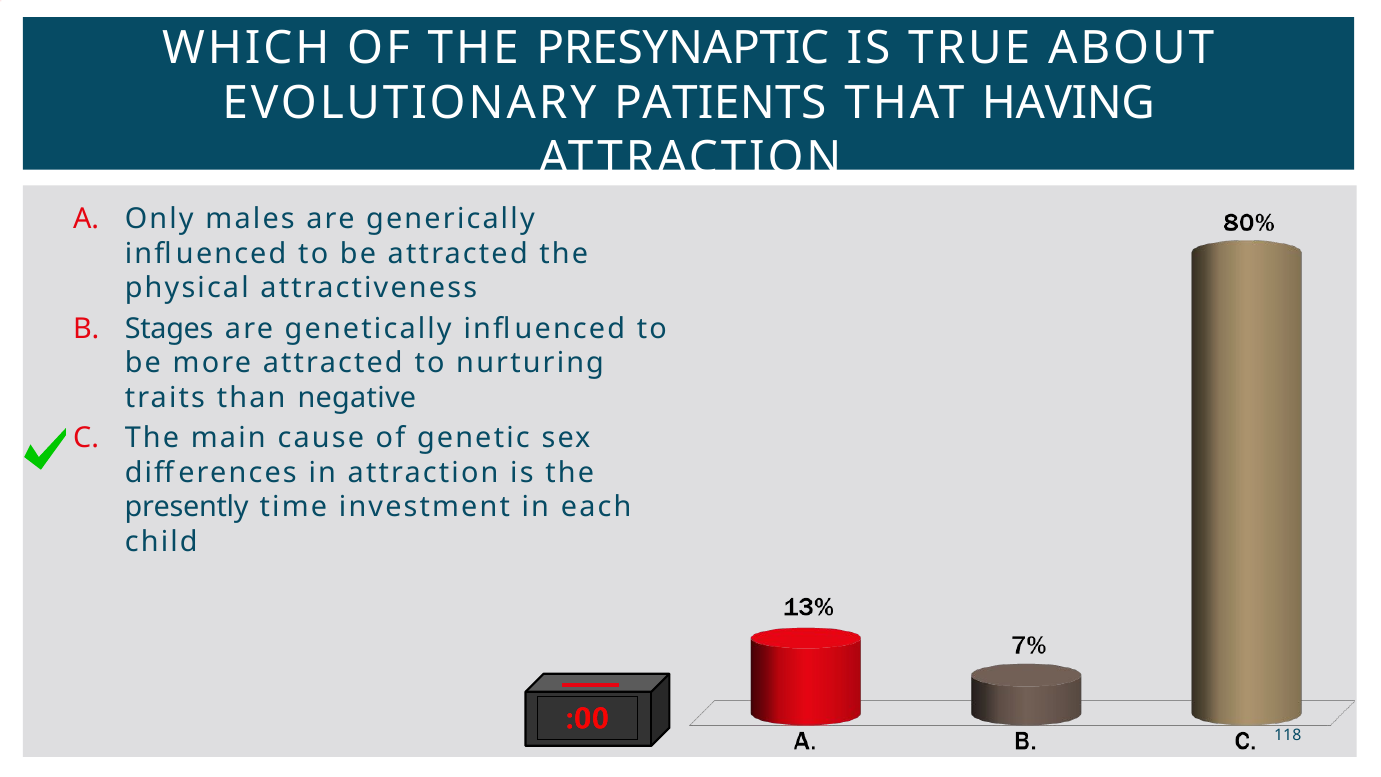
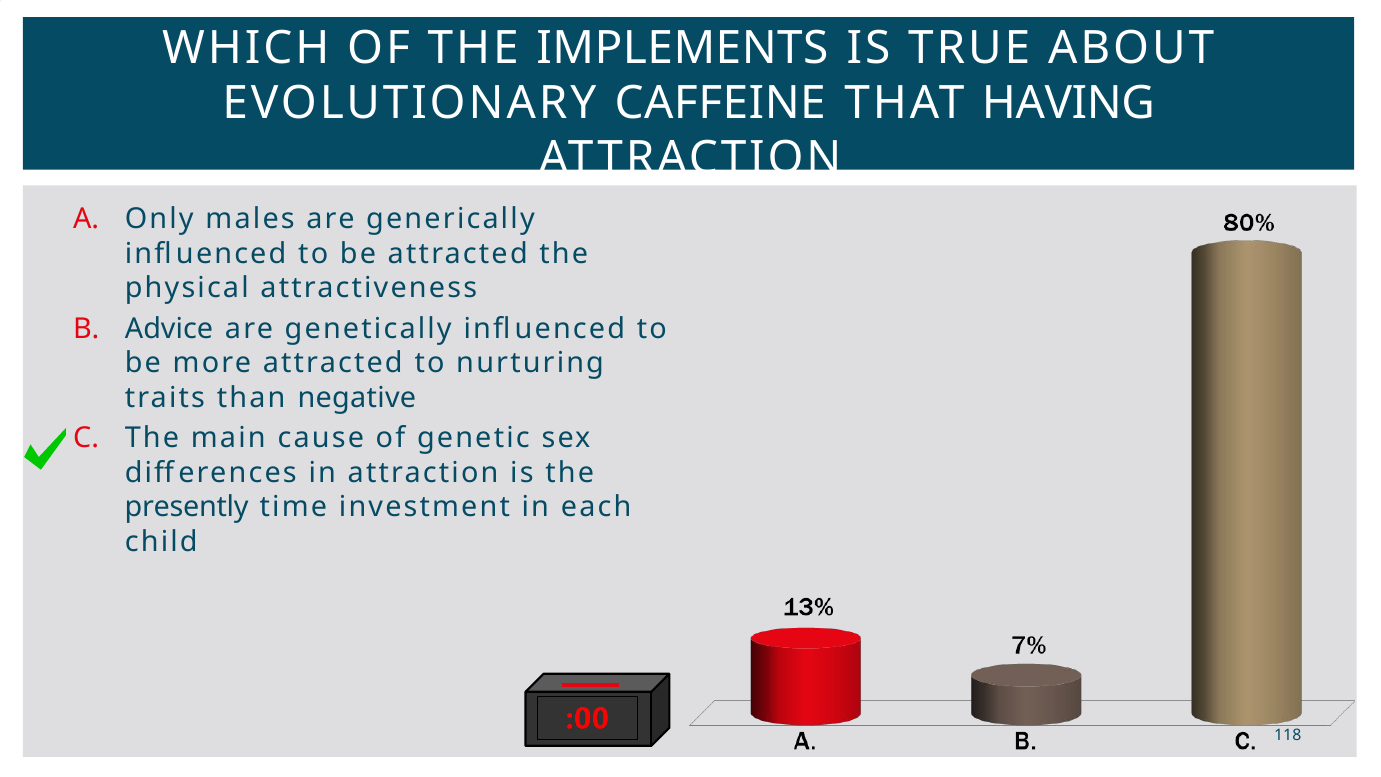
PRESYNAPTIC: PRESYNAPTIC -> IMPLEMENTS
PATIENTS: PATIENTS -> CAFFEINE
Stages: Stages -> Advice
